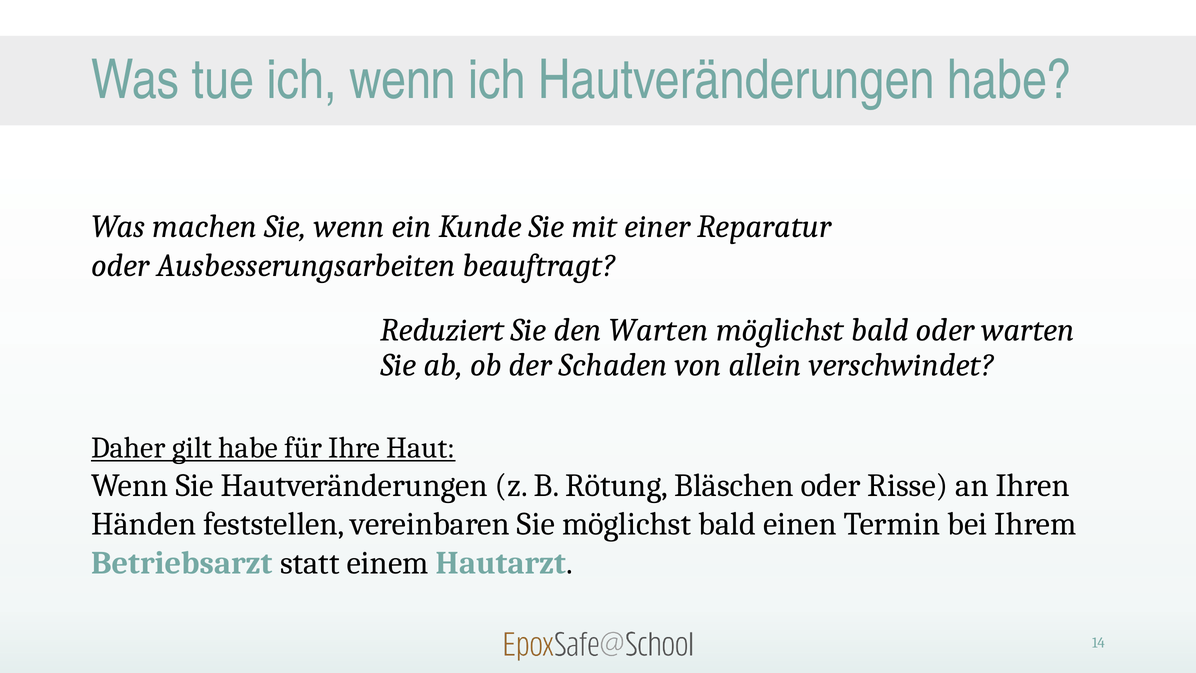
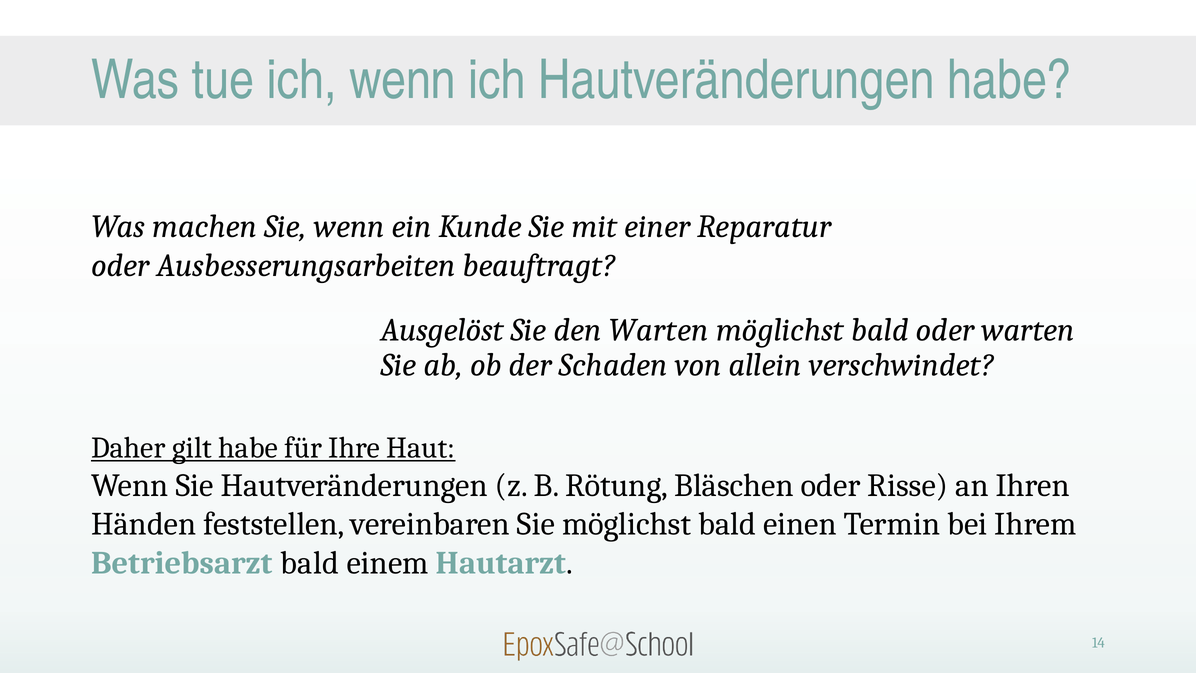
Reduziert: Reduziert -> Ausgelöst
Betriebsarzt statt: statt -> bald
